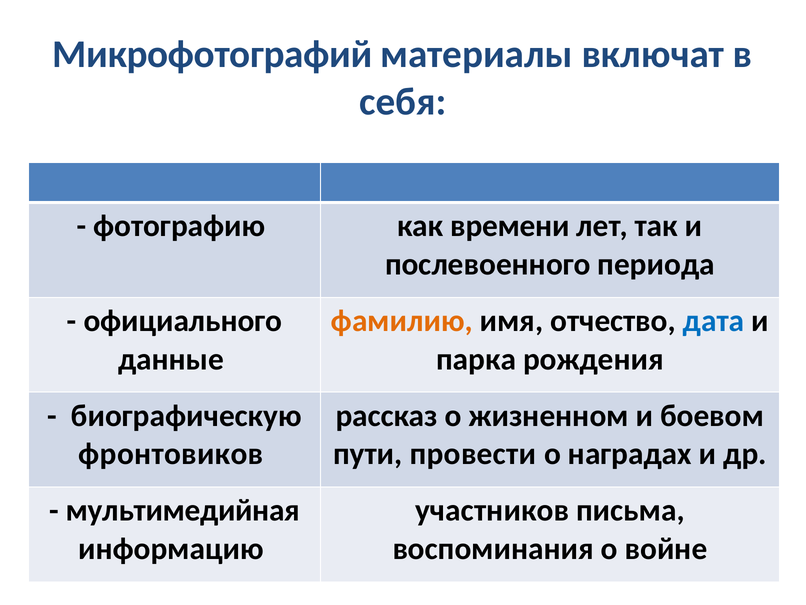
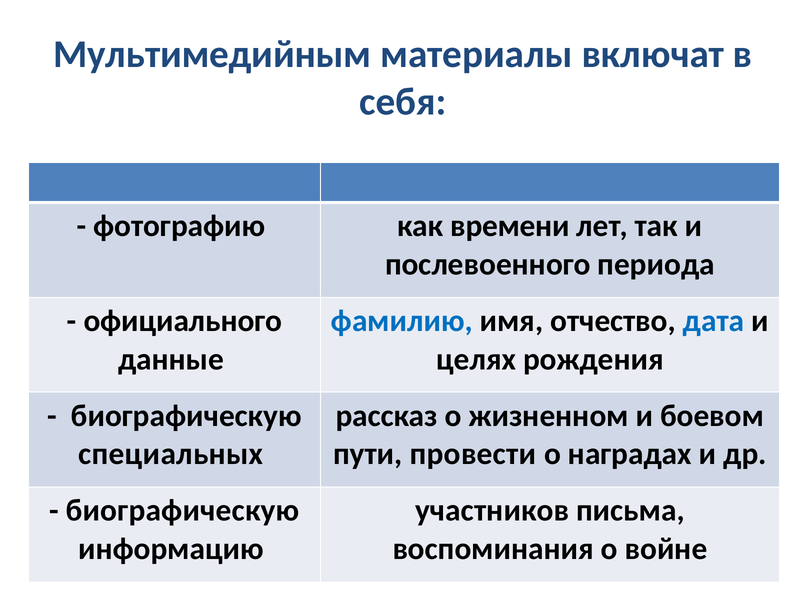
Микрофотографий: Микрофотографий -> Мультимедийным
фамилию colour: orange -> blue
парка: парка -> целях
фронтовиков: фронтовиков -> специальных
мультимедийная at (183, 510): мультимедийная -> биографическую
